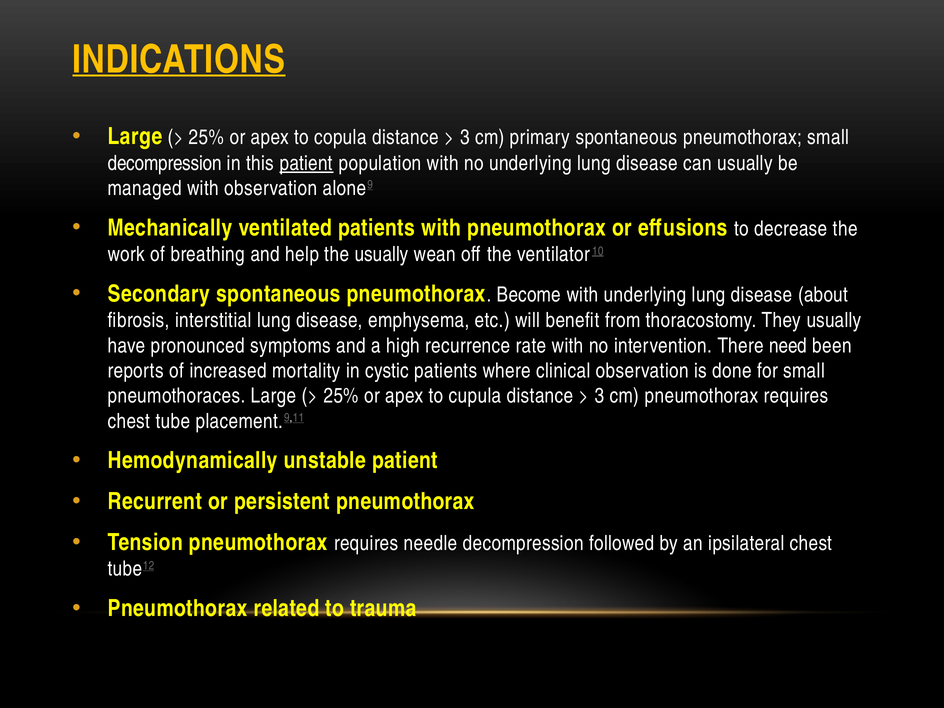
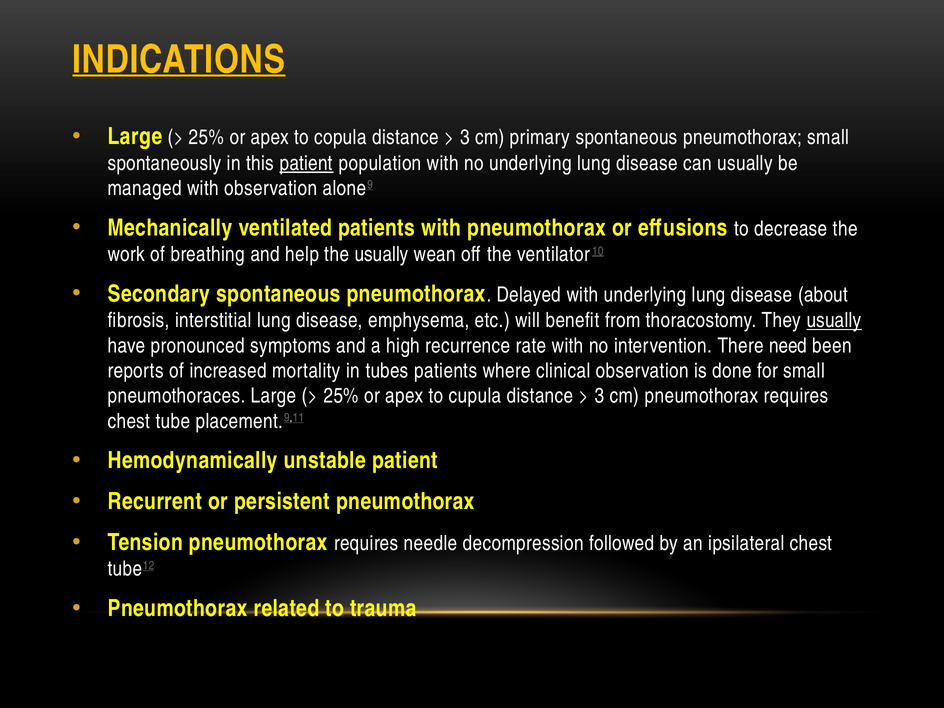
decompression at (165, 163): decompression -> spontaneously
Become: Become -> Delayed
usually at (834, 321) underline: none -> present
cystic: cystic -> tubes
